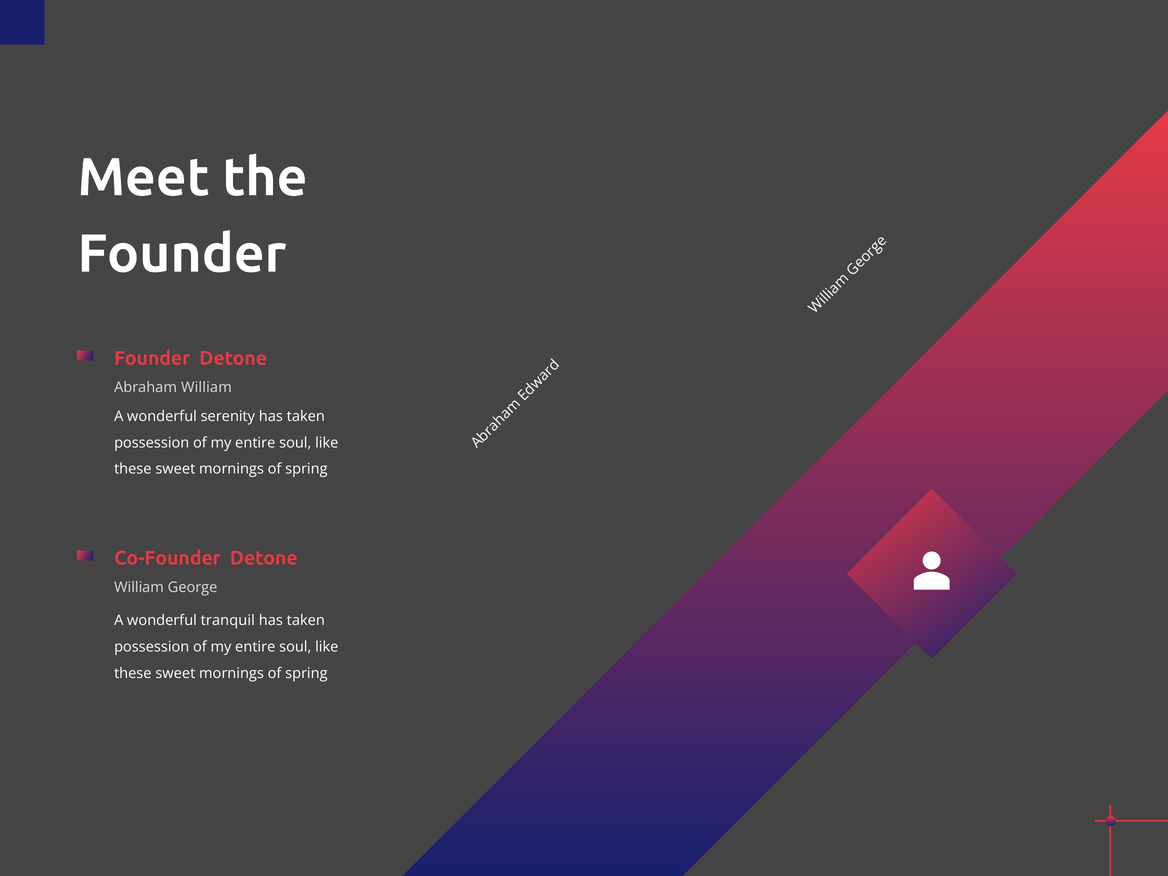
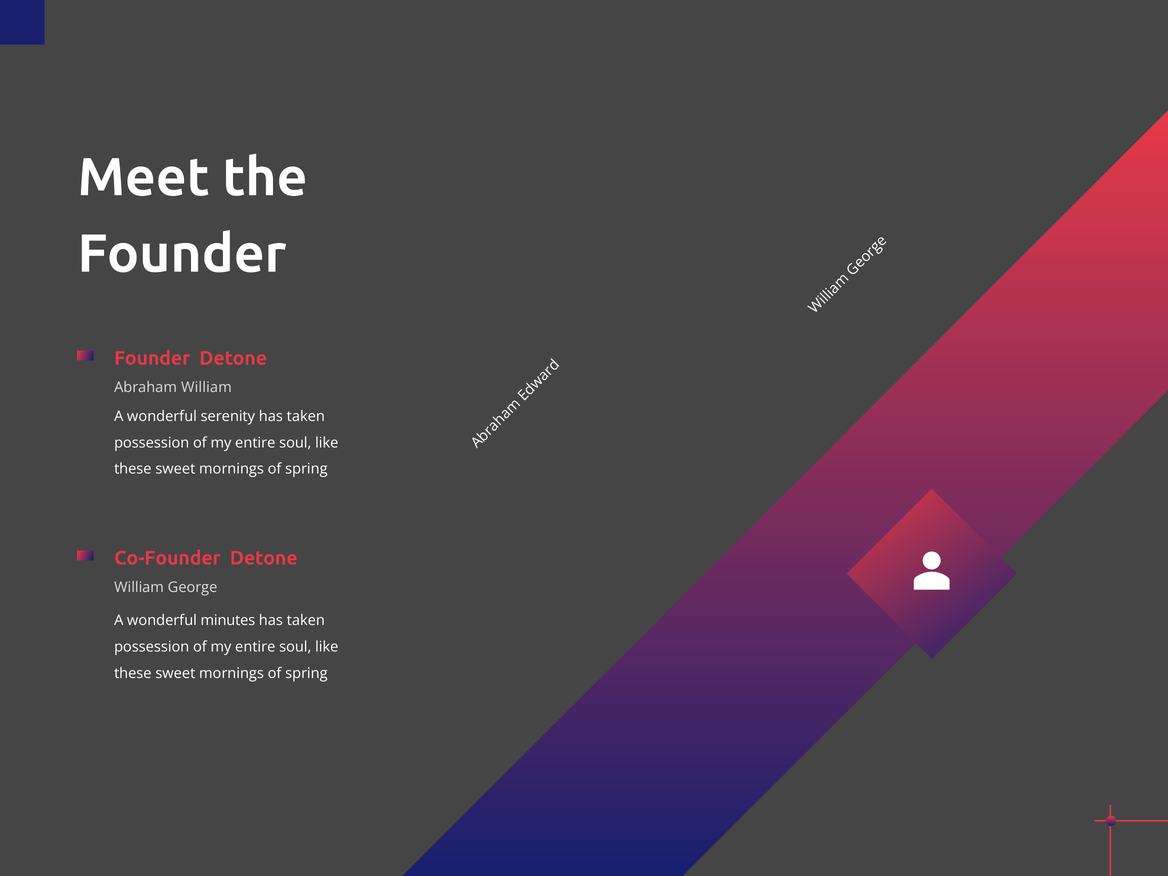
tranquil: tranquil -> minutes
